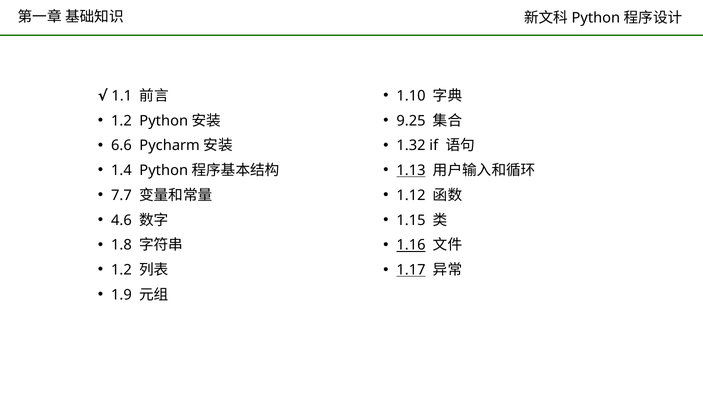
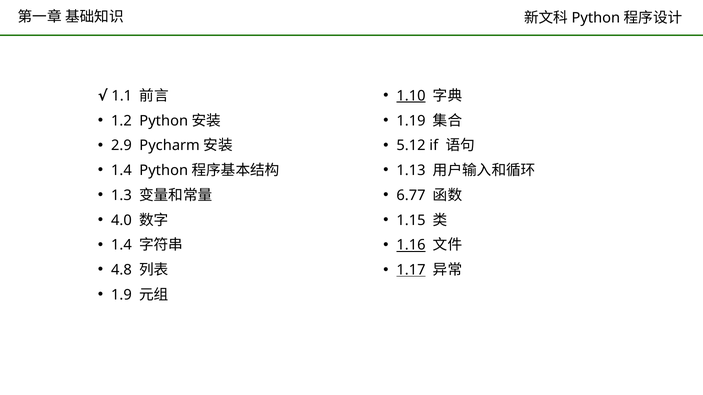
1.10 underline: none -> present
9.25: 9.25 -> 1.19
6.6: 6.6 -> 2.9
1.32: 1.32 -> 5.12
1.13 underline: present -> none
7.7: 7.7 -> 1.3
1.12: 1.12 -> 6.77
4.6: 4.6 -> 4.0
1.8 at (121, 245): 1.8 -> 1.4
1.2 at (121, 270): 1.2 -> 4.8
